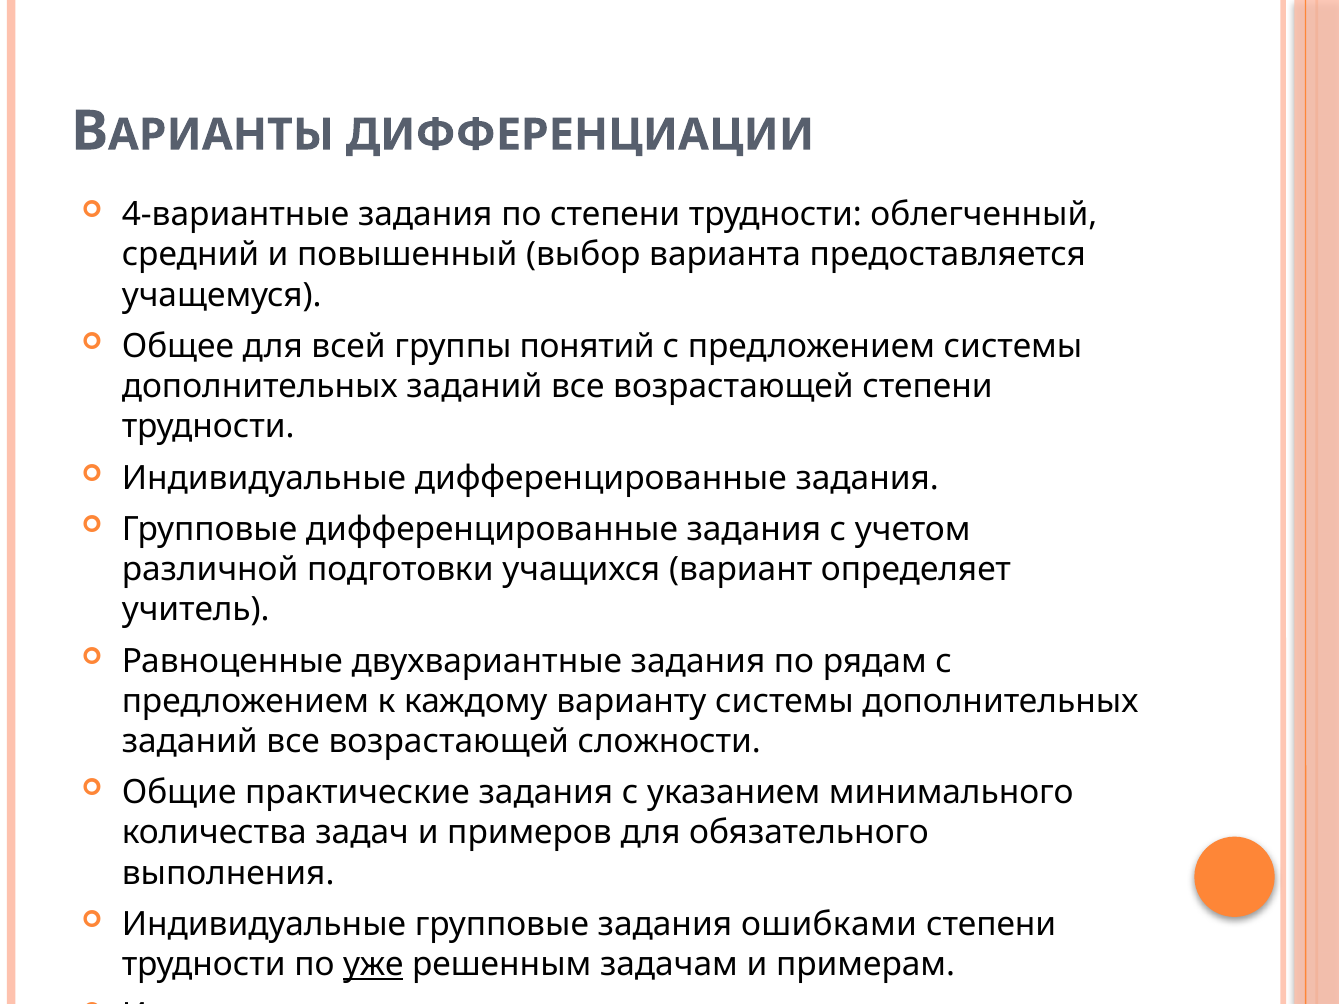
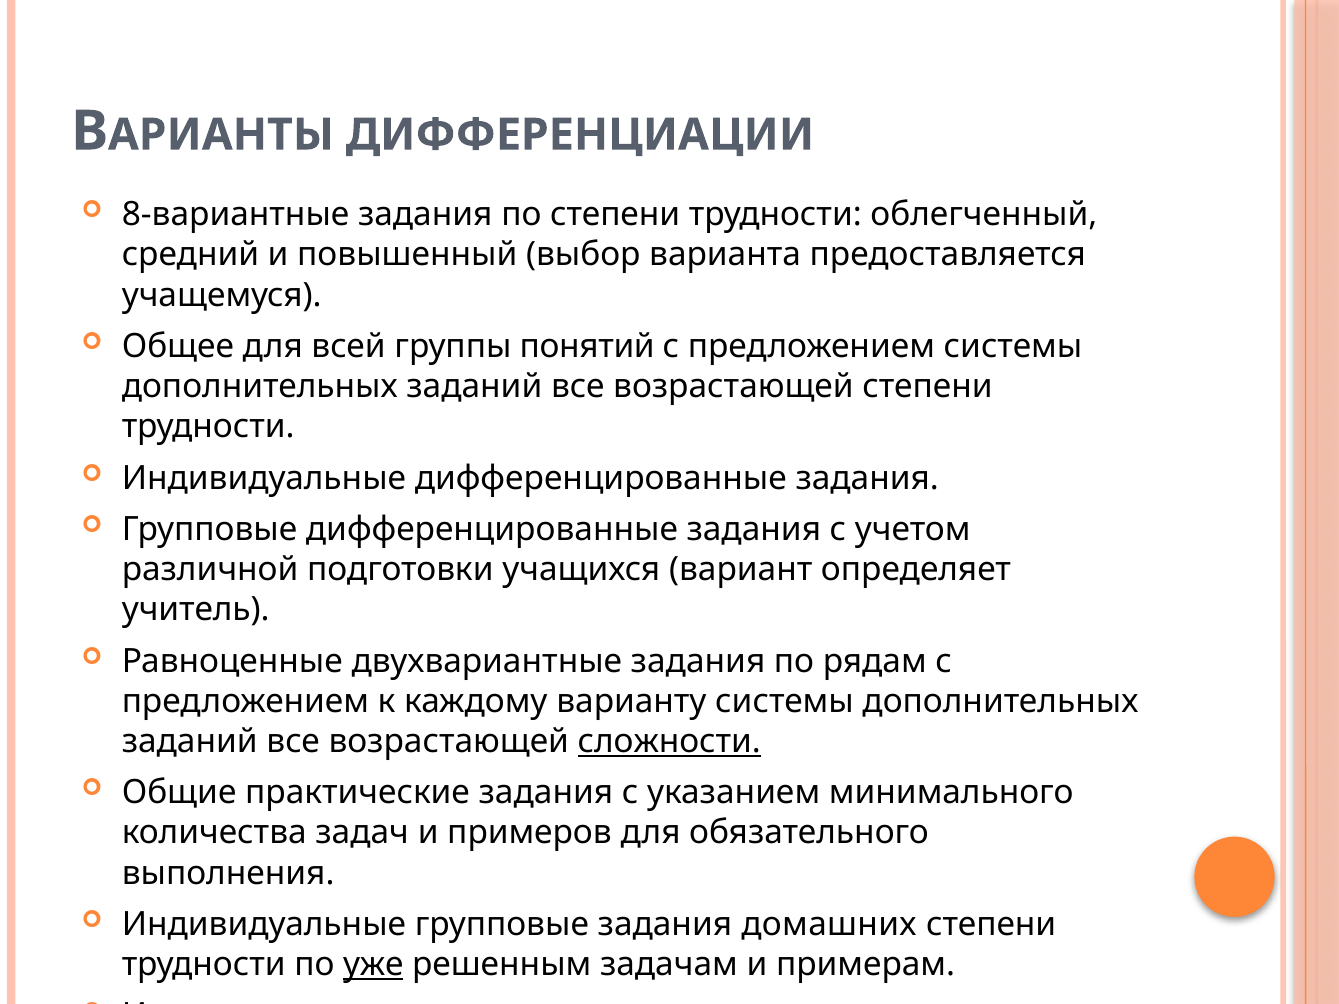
4-вариантные: 4-вариантные -> 8-вариантные
сложности underline: none -> present
ошибками: ошибками -> домашних
